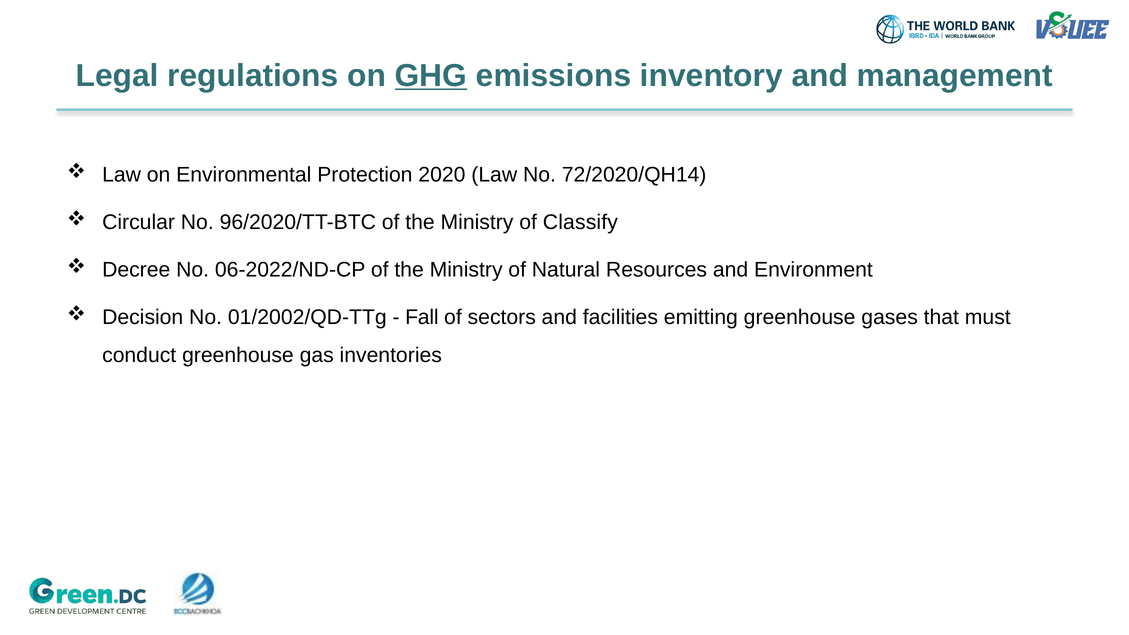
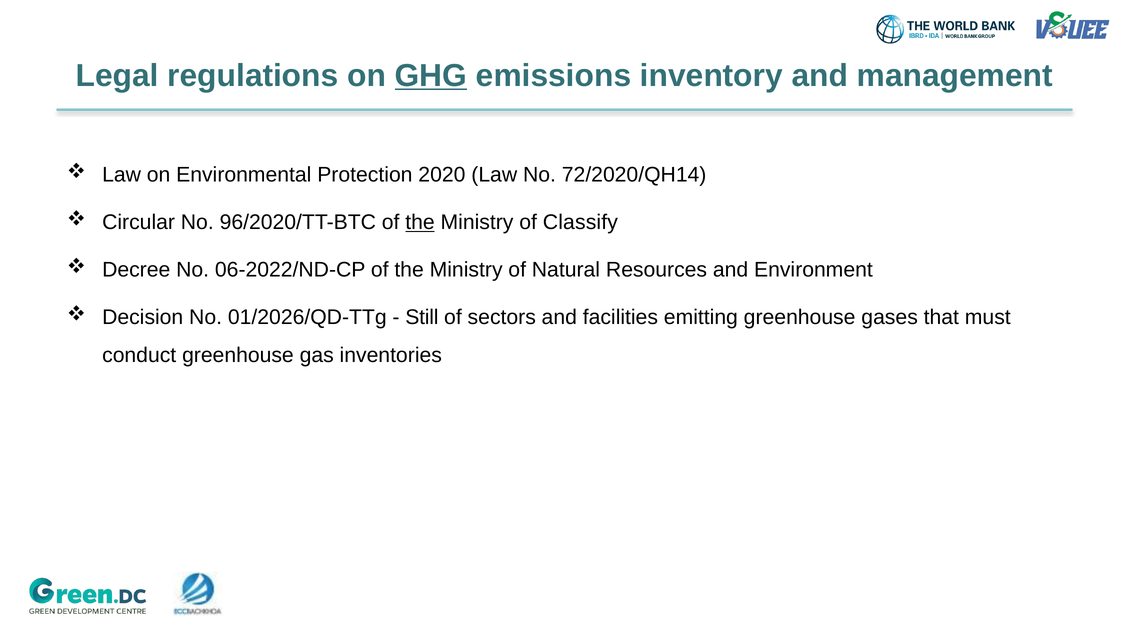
the at (420, 222) underline: none -> present
01/2002/QD-TTg: 01/2002/QD-TTg -> 01/2026/QD-TTg
Fall: Fall -> Still
